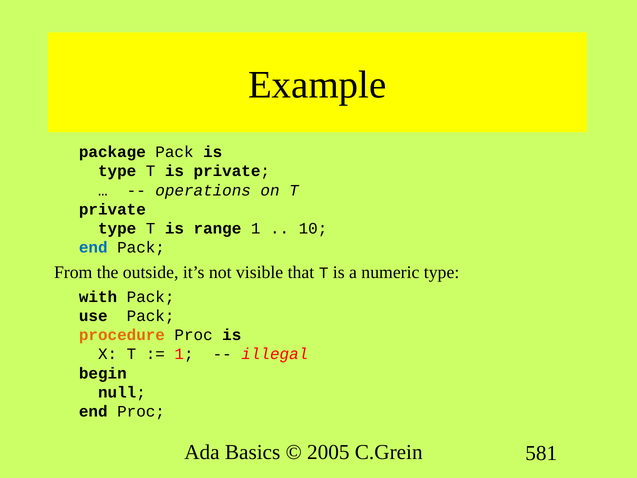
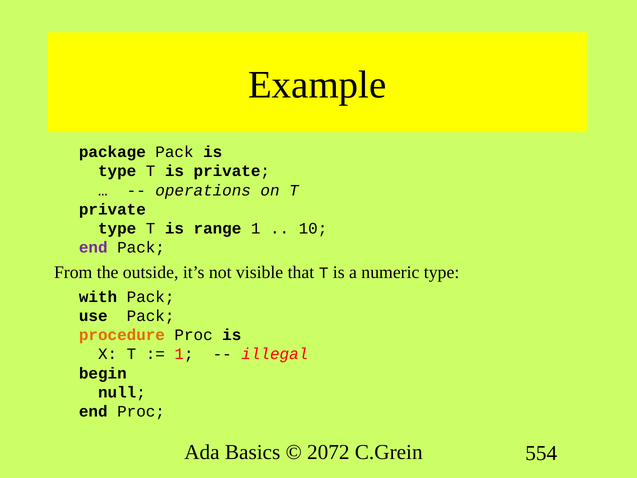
end at (93, 247) colour: blue -> purple
2005: 2005 -> 2072
581: 581 -> 554
